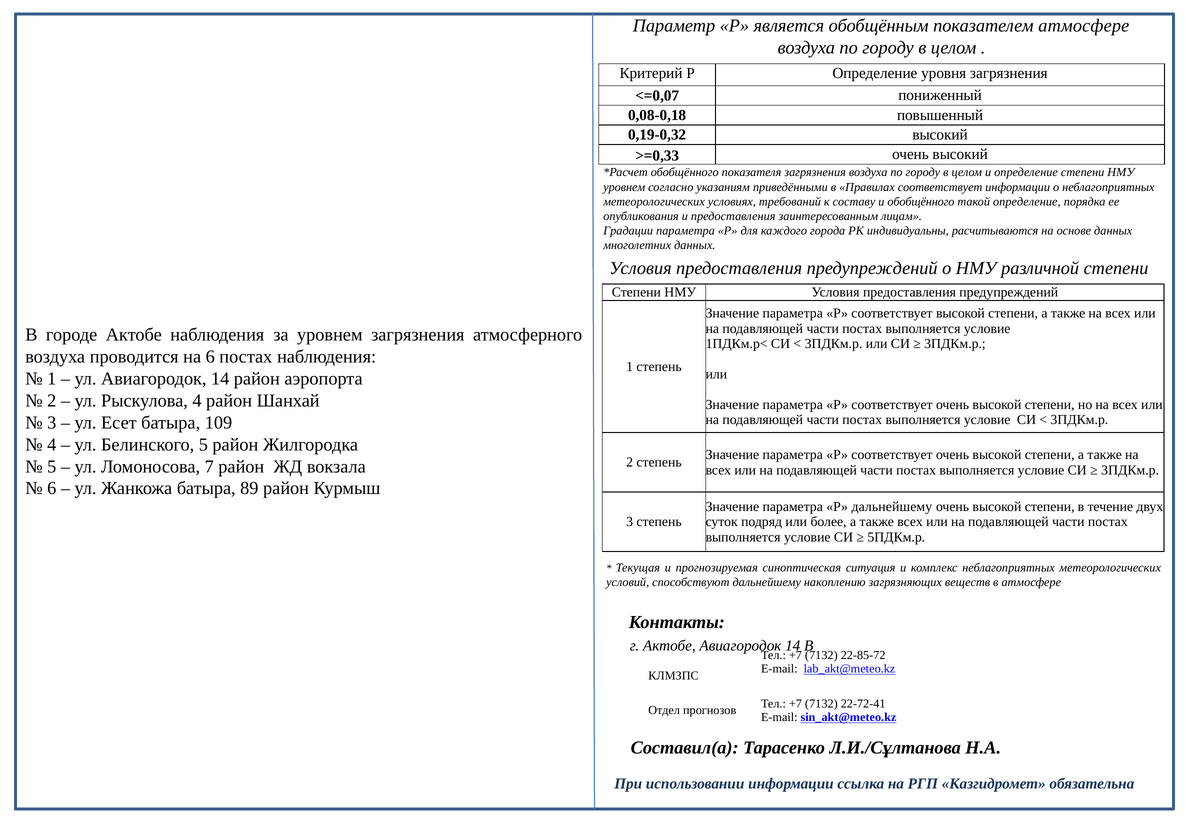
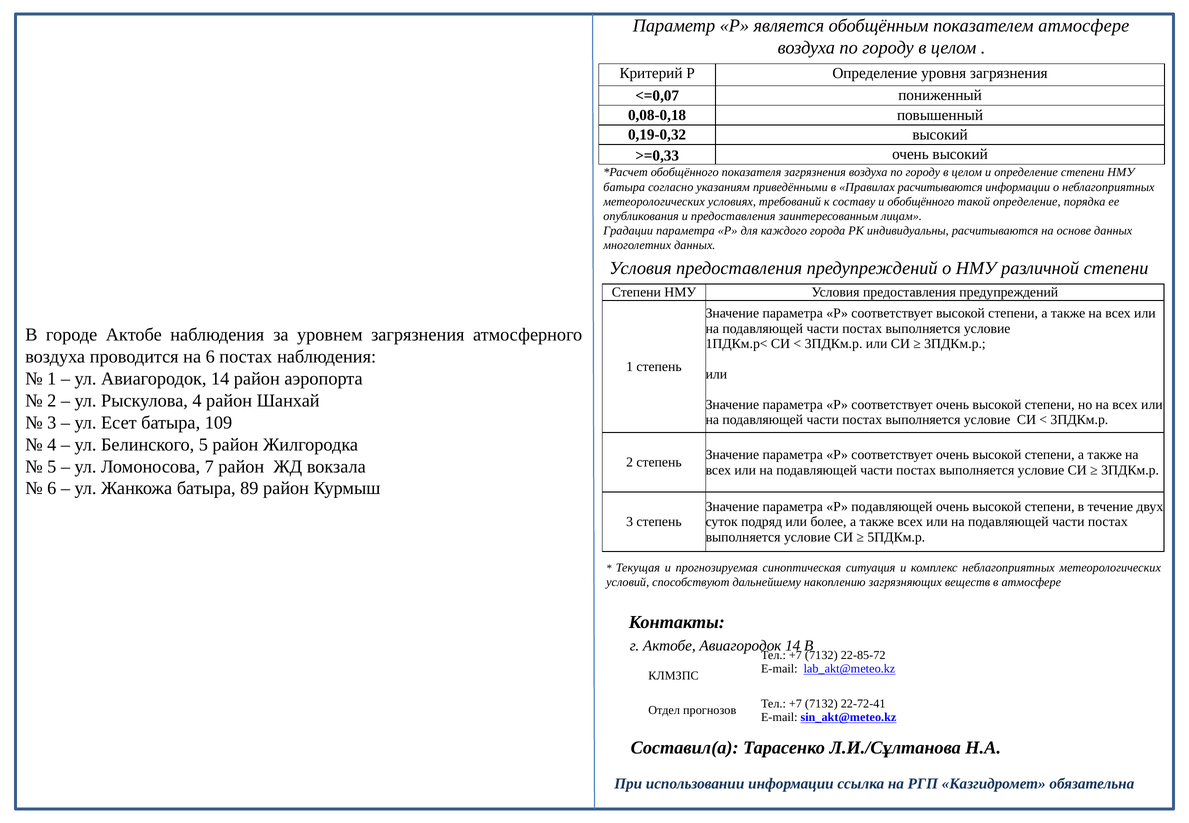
уровнем at (624, 187): уровнем -> батыра
Правилах соответствует: соответствует -> расчитываются
Р дальнейшему: дальнейшему -> подавляющей
